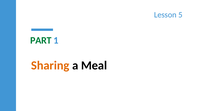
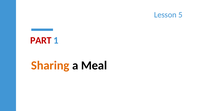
PART colour: green -> red
